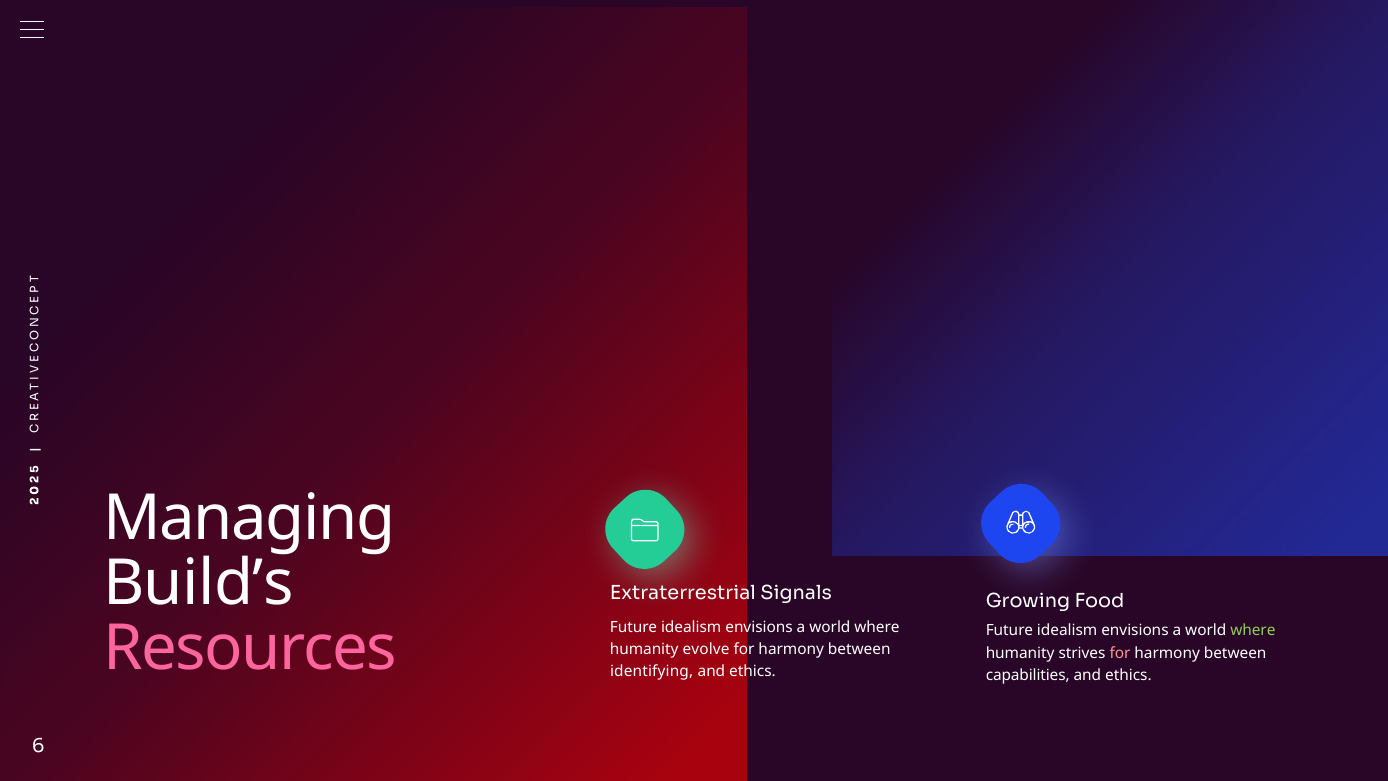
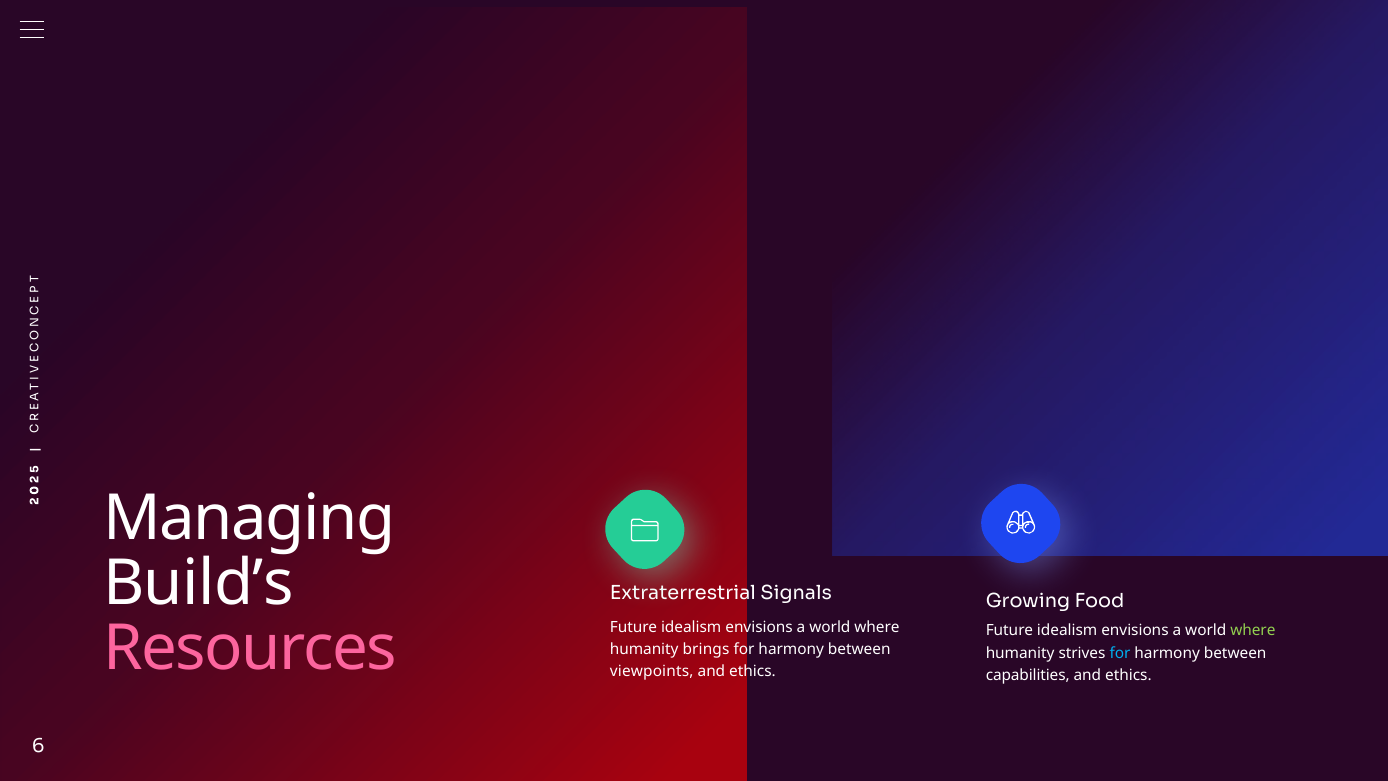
evolve: evolve -> brings
for at (1120, 653) colour: pink -> light blue
identifying: identifying -> viewpoints
